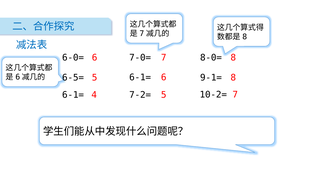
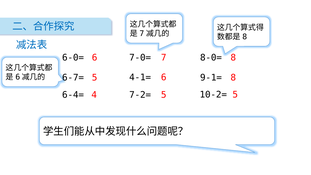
6-1= at (140, 77): 6-1= -> 4-1=
6-5=: 6-5= -> 6-7=
6-1= at (73, 95): 6-1= -> 6-4=
4 7: 7 -> 5
